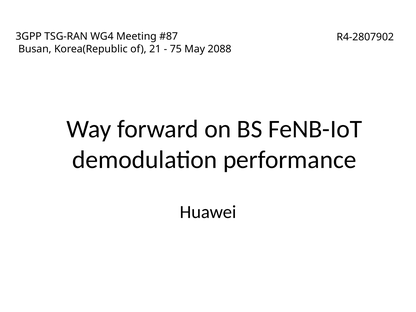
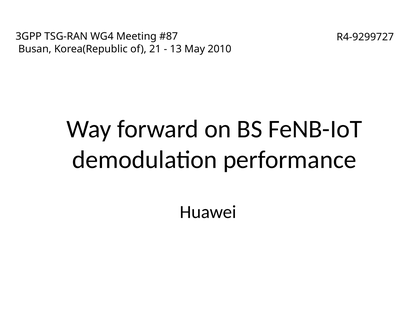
R4-2807902: R4-2807902 -> R4-9299727
75: 75 -> 13
2088: 2088 -> 2010
